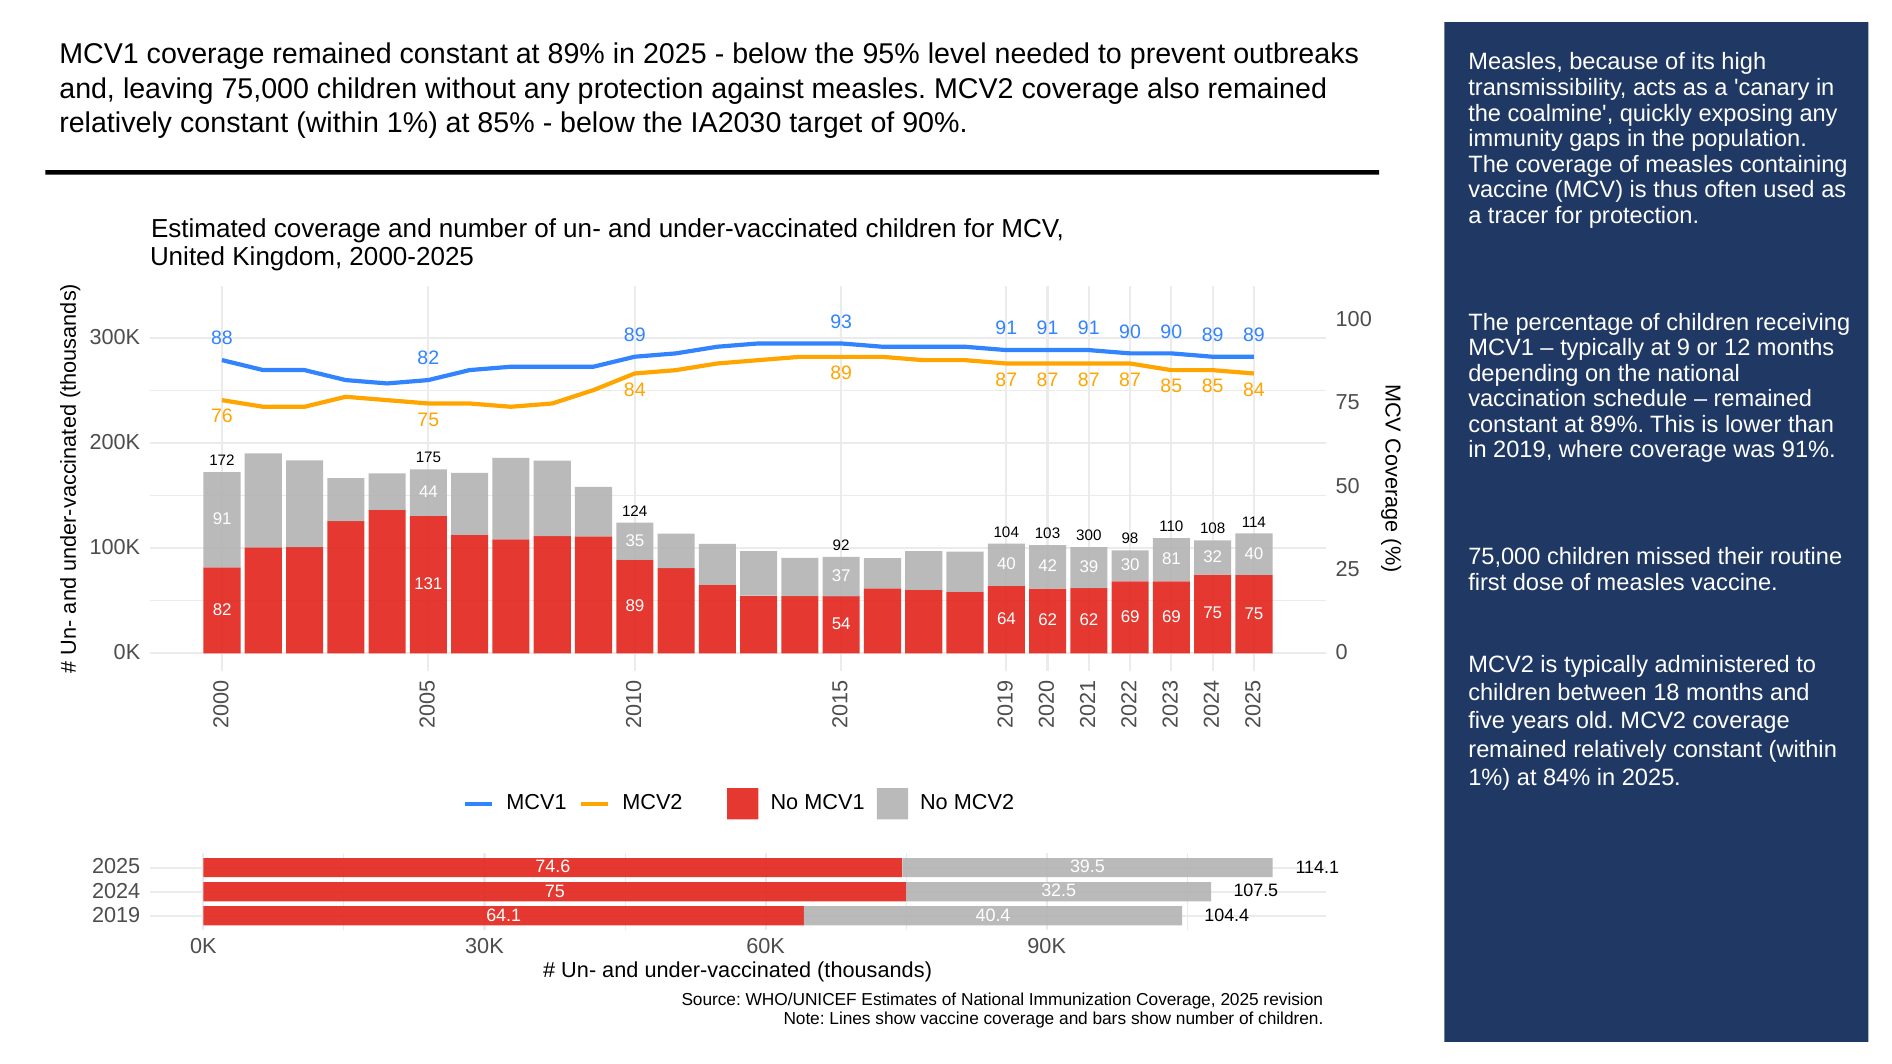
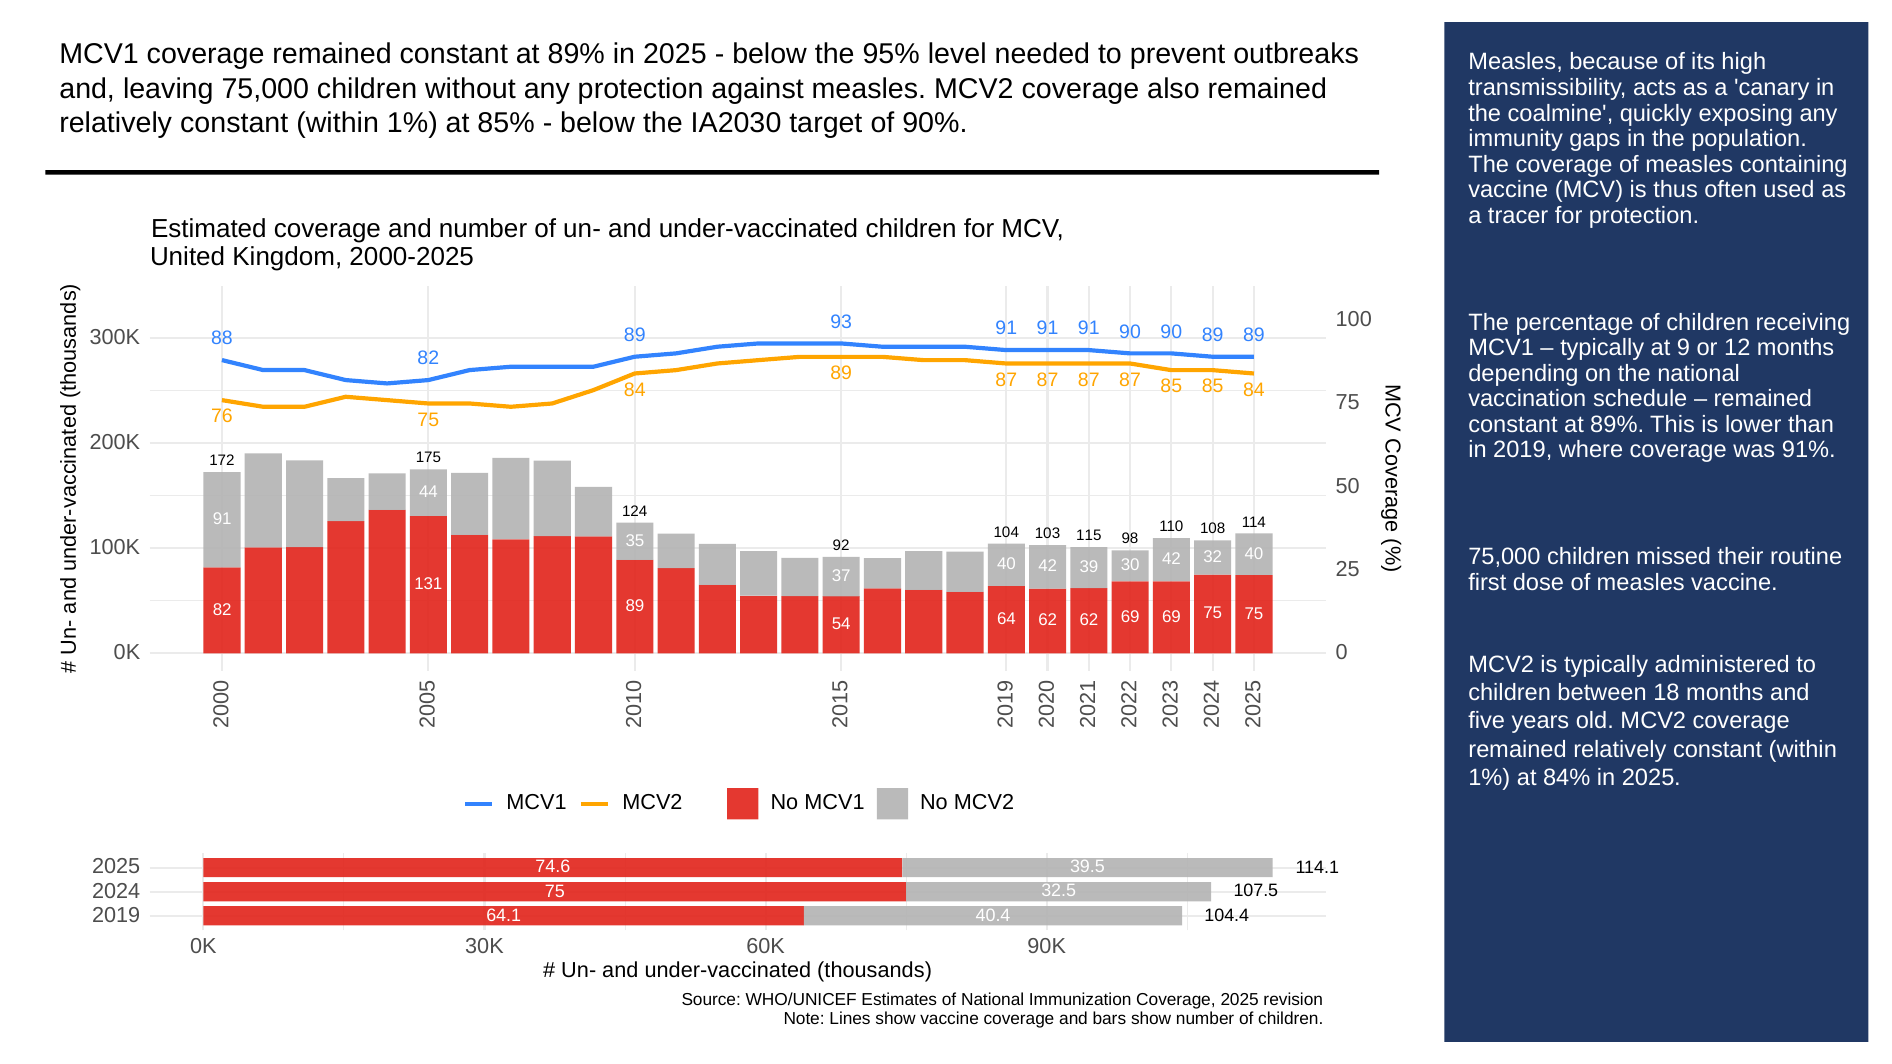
300: 300 -> 115
30 81: 81 -> 42
